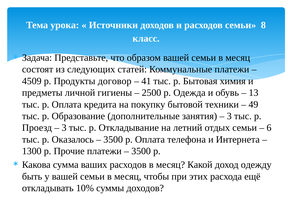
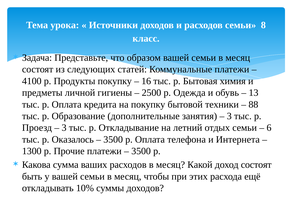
4509: 4509 -> 4100
Продукты договор: договор -> покупку
41: 41 -> 16
49: 49 -> 88
доход одежду: одежду -> состоят
